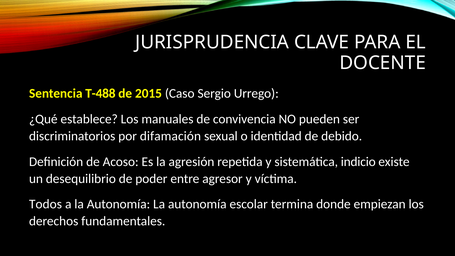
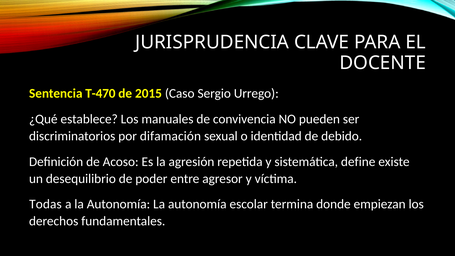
T-488: T-488 -> T-470
indicio: indicio -> define
Todos: Todos -> Todas
